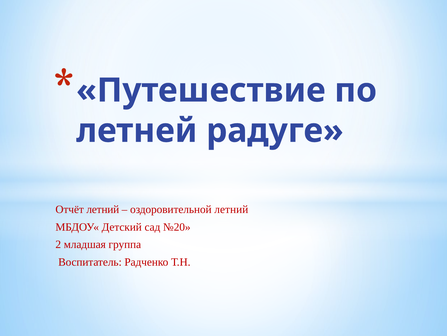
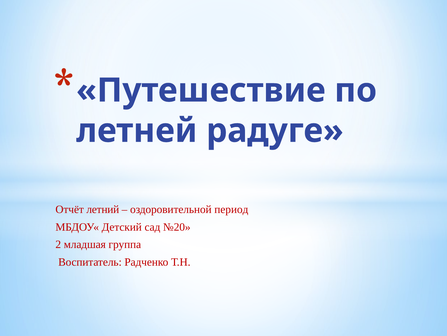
оздоровительной летний: летний -> период
